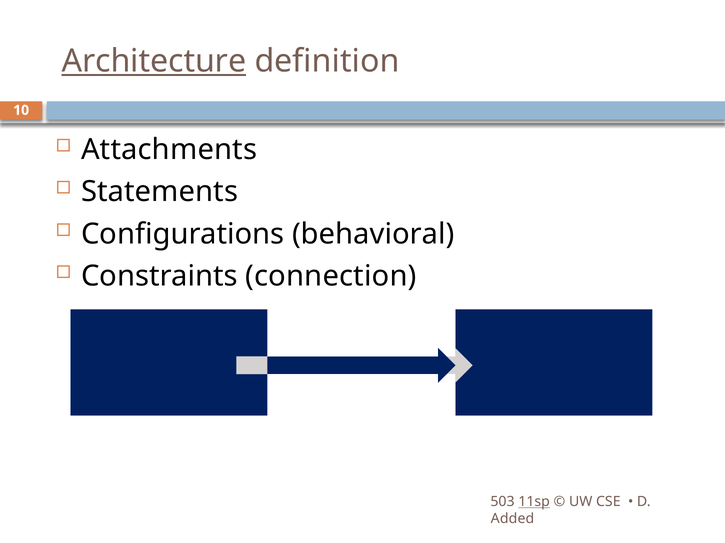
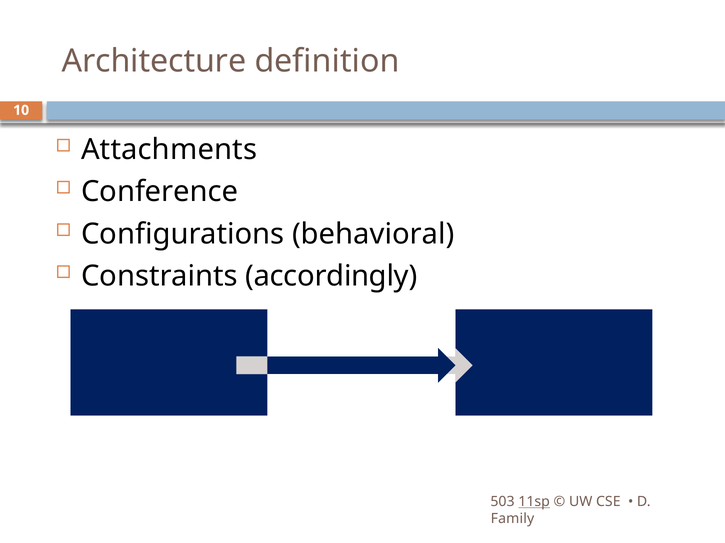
Architecture underline: present -> none
Statements: Statements -> Conference
connection: connection -> accordingly
Added: Added -> Family
